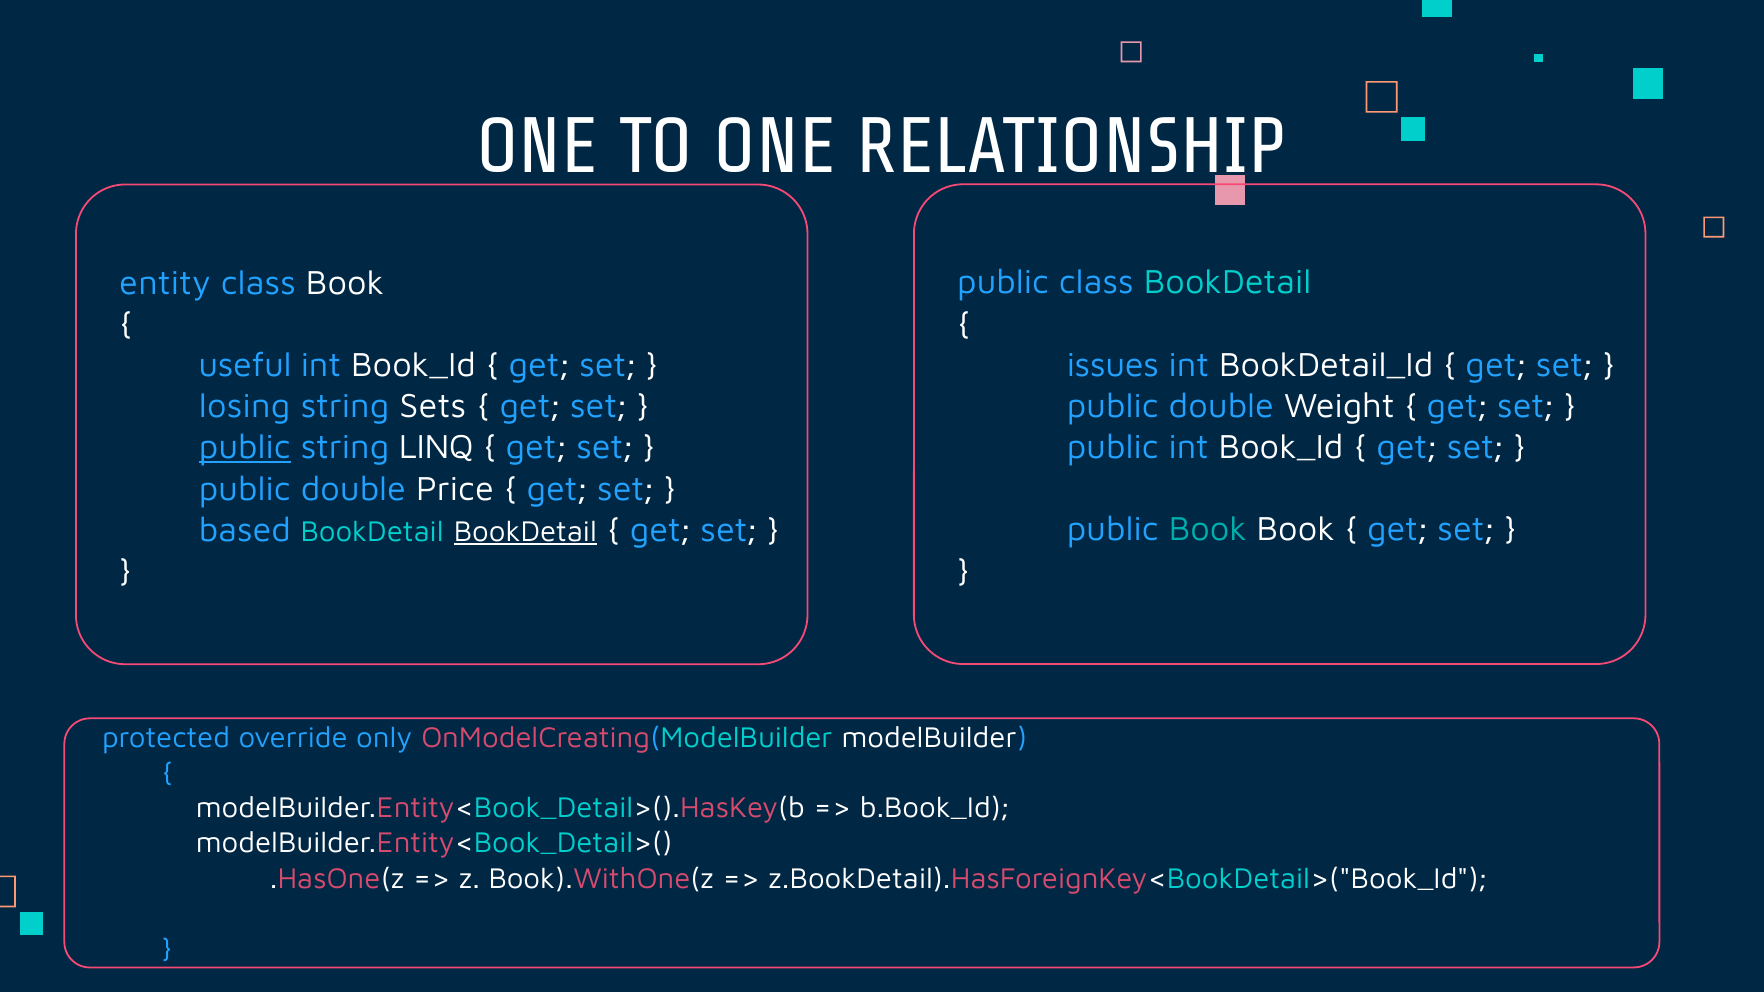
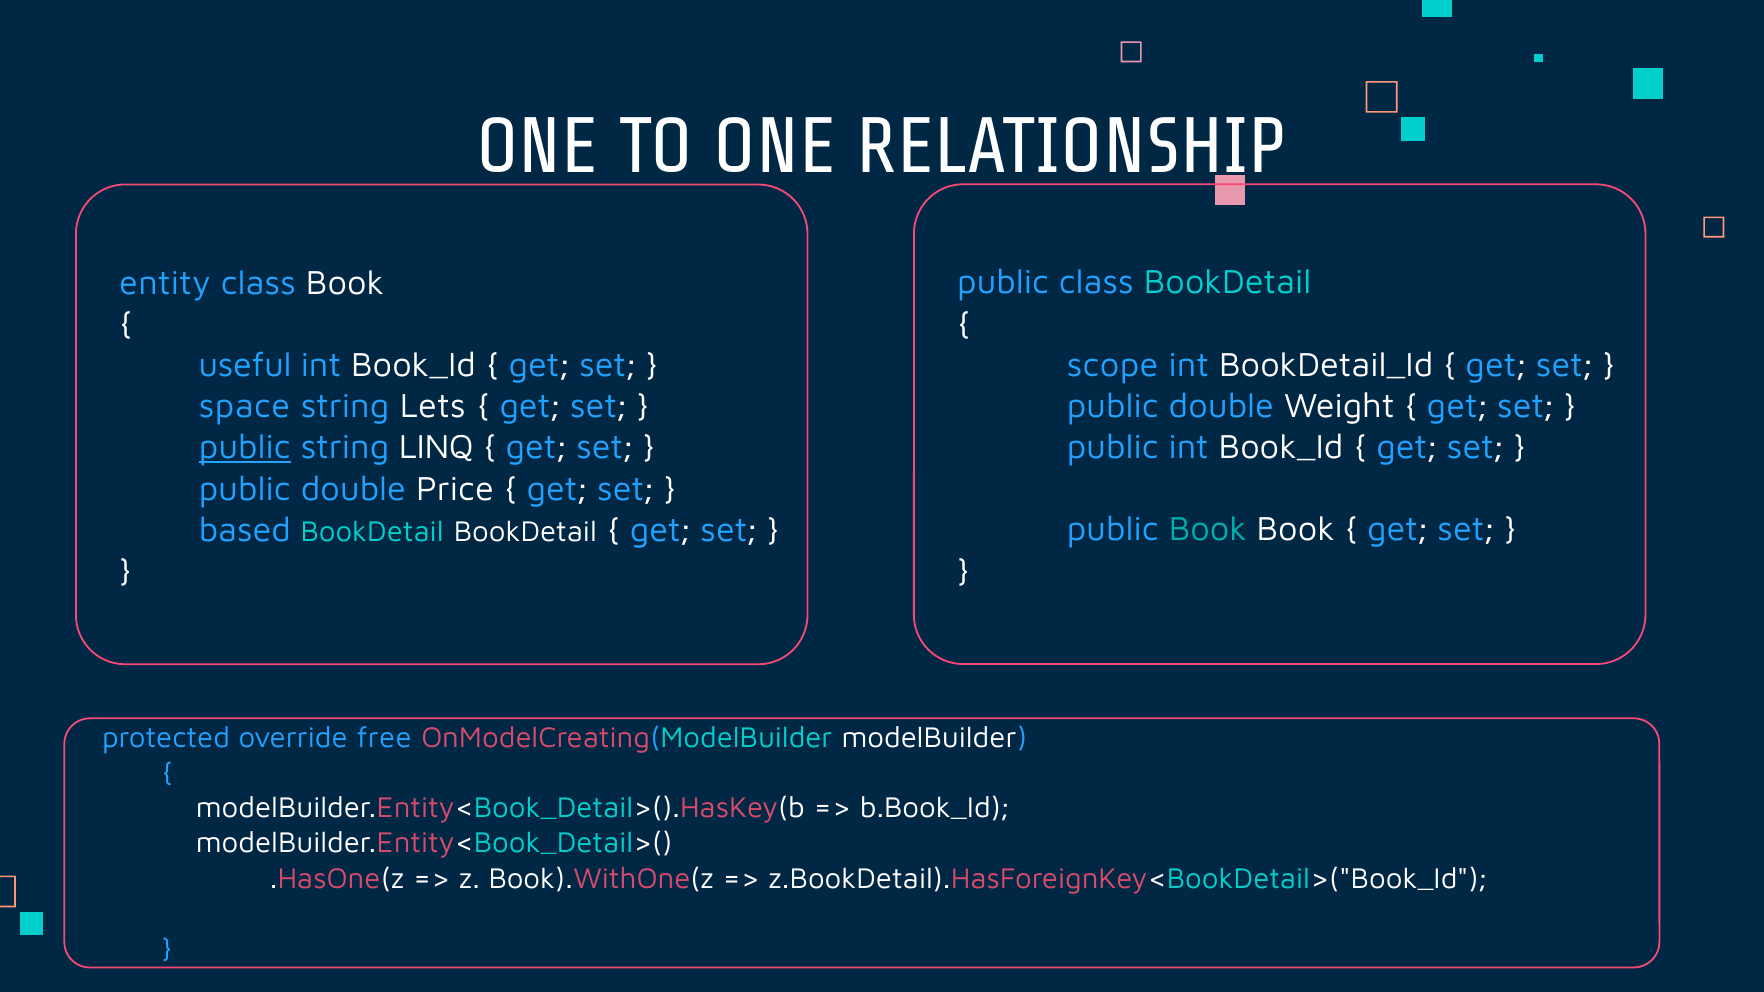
issues: issues -> scope
losing: losing -> space
Sets: Sets -> Lets
BookDetail at (525, 532) underline: present -> none
only: only -> free
